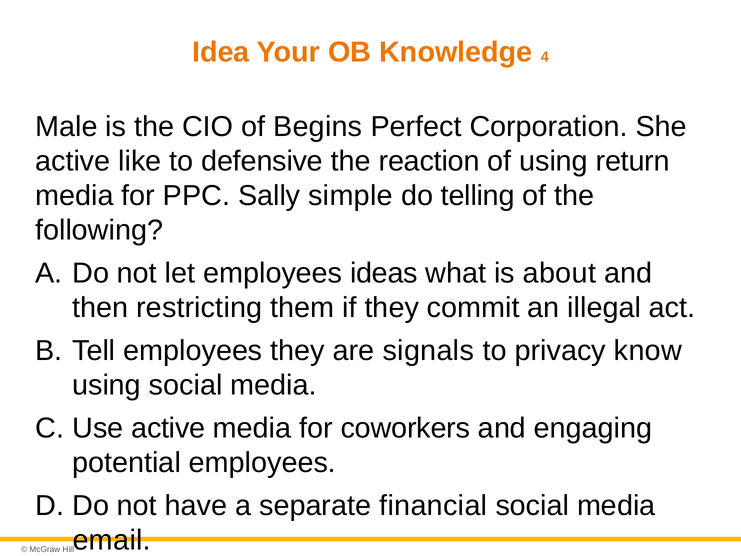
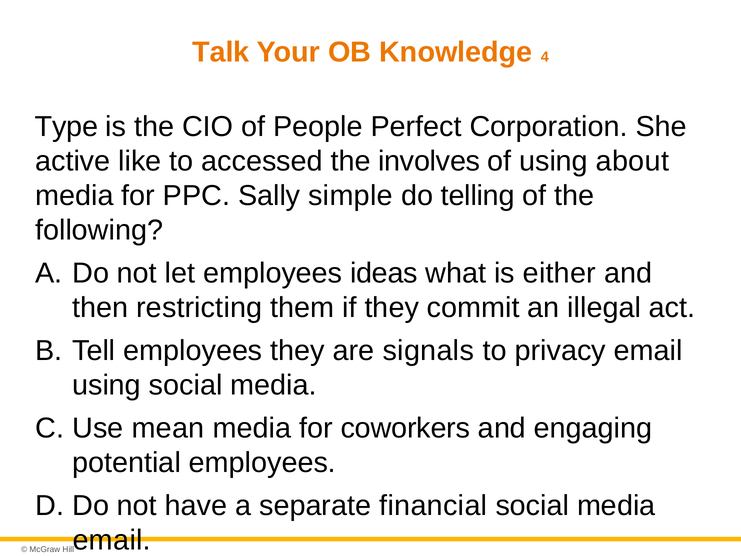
Idea: Idea -> Talk
Male: Male -> Type
Begins: Begins -> People
defensive: defensive -> accessed
reaction: reaction -> involves
return: return -> about
about: about -> either
privacy know: know -> email
Use active: active -> mean
